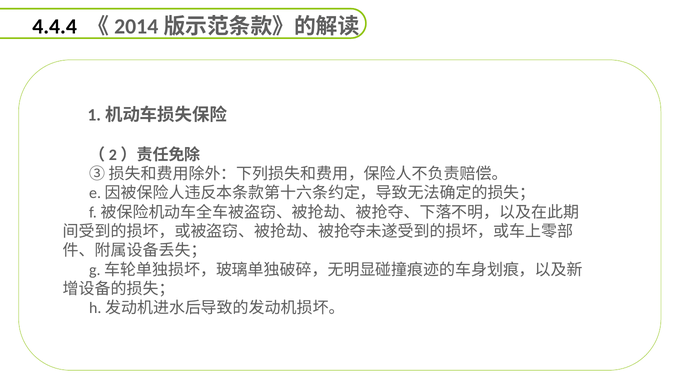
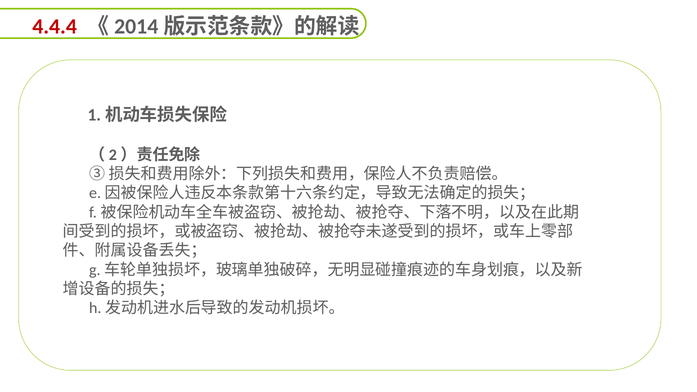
4.4.4 colour: black -> red
